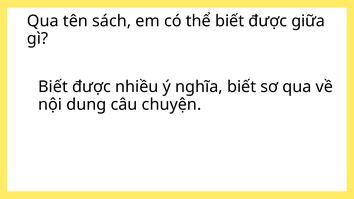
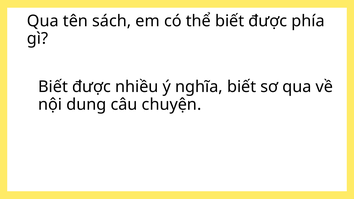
giữa: giữa -> phía
